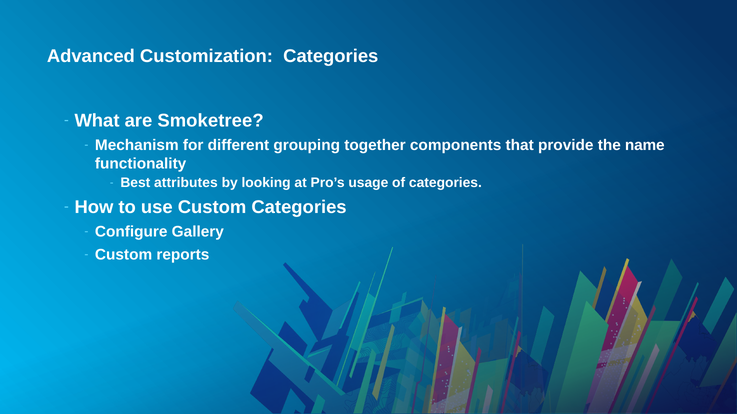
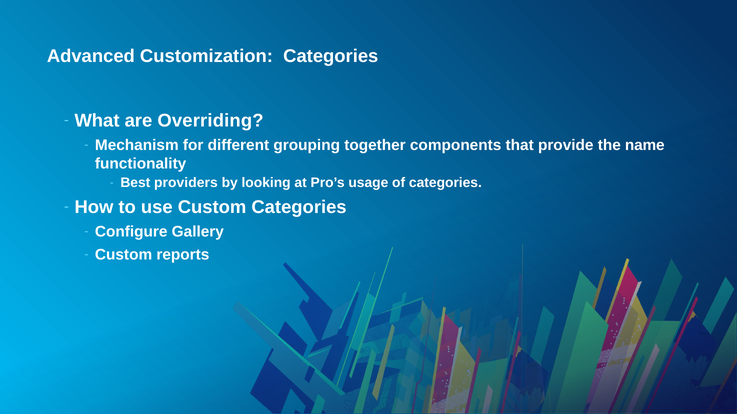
Smoketree: Smoketree -> Overriding
attributes: attributes -> providers
